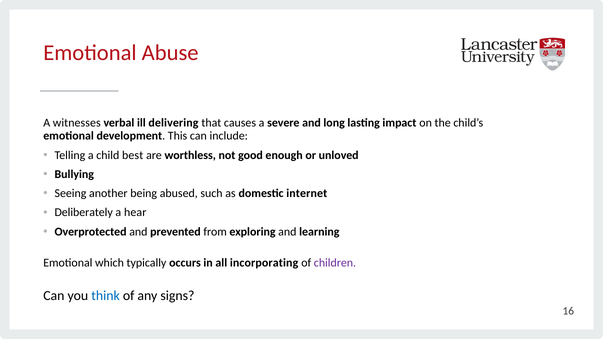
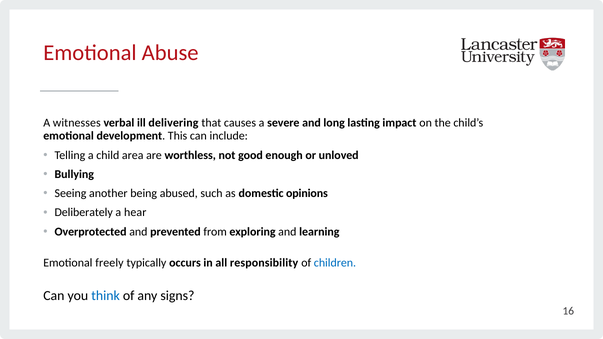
best: best -> area
internet: internet -> opinions
which: which -> freely
incorporating: incorporating -> responsibility
children colour: purple -> blue
